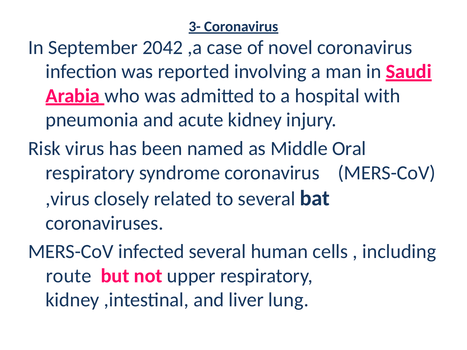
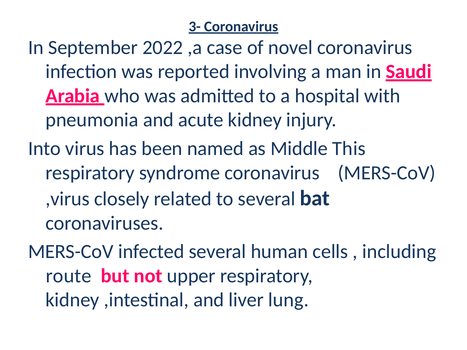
2042: 2042 -> 2022
Risk: Risk -> Into
Oral: Oral -> This
